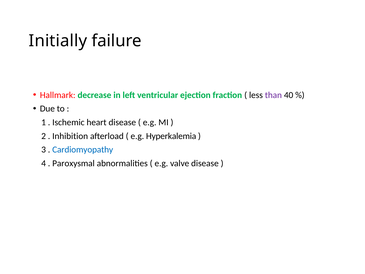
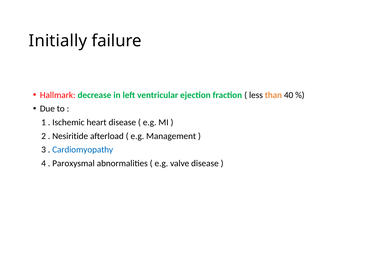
than colour: purple -> orange
Inhibition: Inhibition -> Nesiritide
Hyperkalemia: Hyperkalemia -> Management
